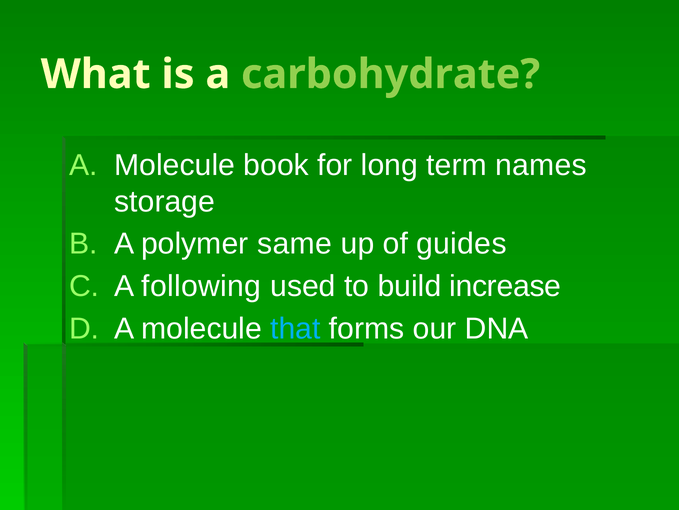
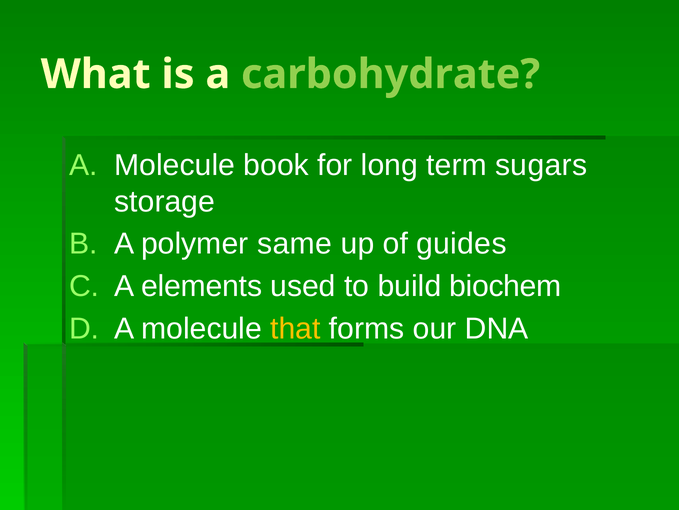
names: names -> sugars
following: following -> elements
increase: increase -> biochem
that colour: light blue -> yellow
